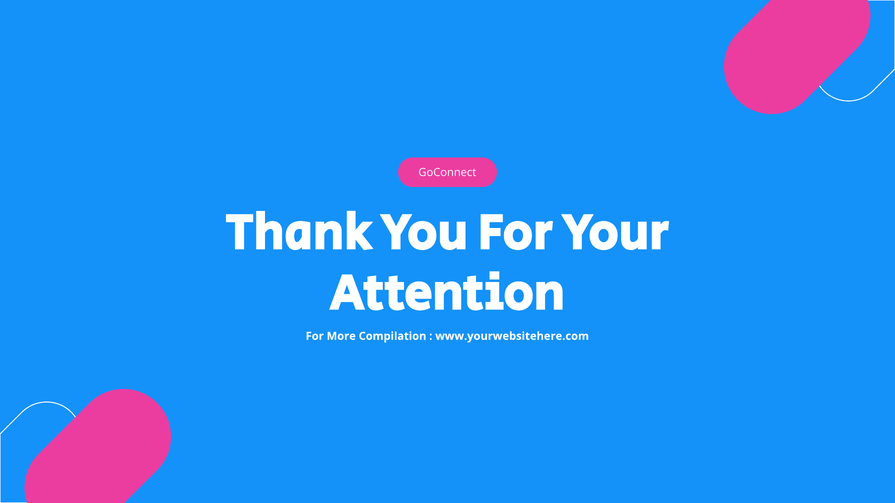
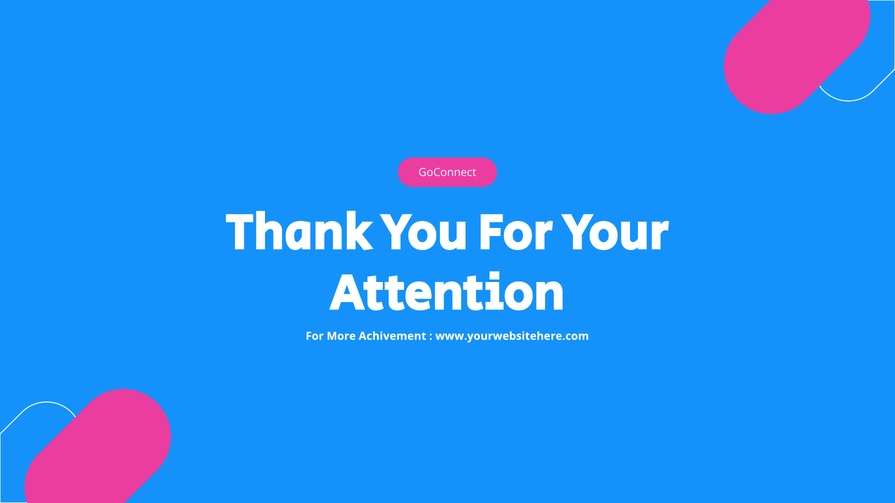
Compilation: Compilation -> Achivement
